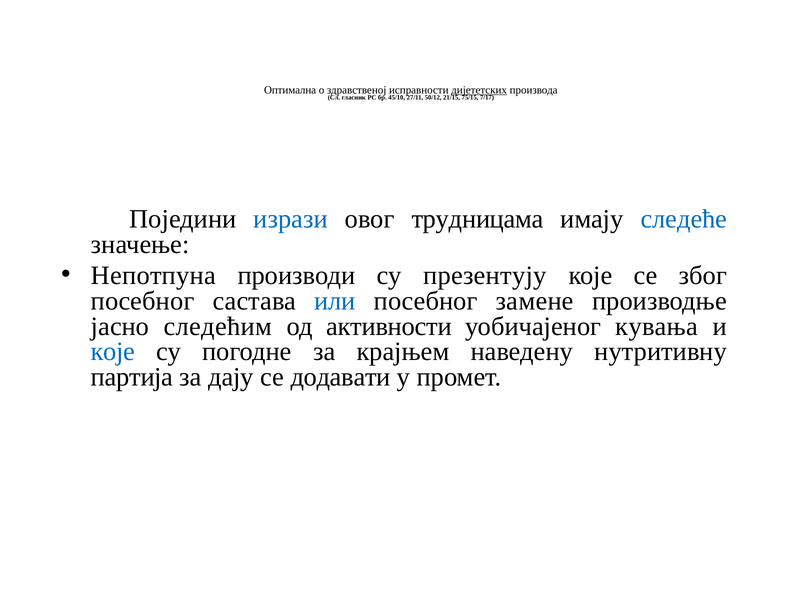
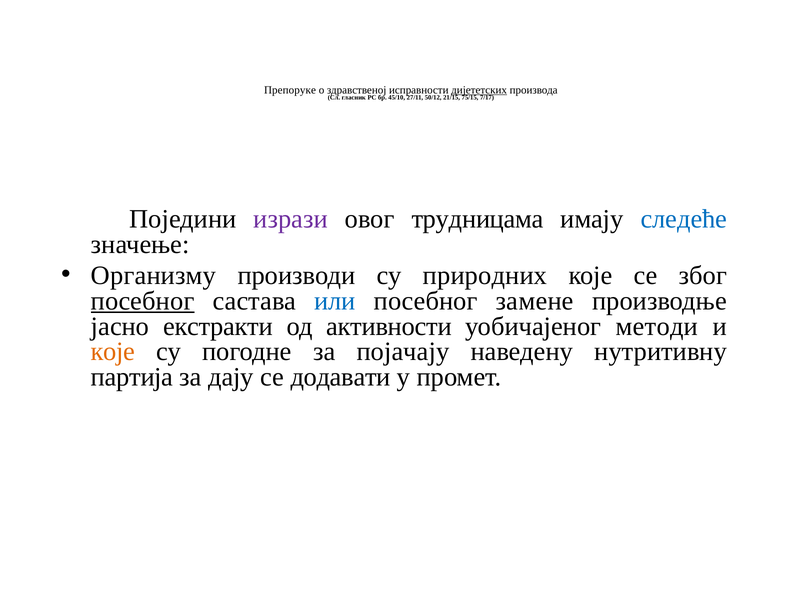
Оптимална: Оптимална -> Препоруке
изрази colour: blue -> purple
Непотпуна: Непотпуна -> Организму
презентују: презентују -> природних
посебног at (143, 301) underline: none -> present
следећим: следећим -> екстракти
кувања: кувања -> методи
које at (113, 352) colour: blue -> orange
крајњем: крајњем -> појачају
